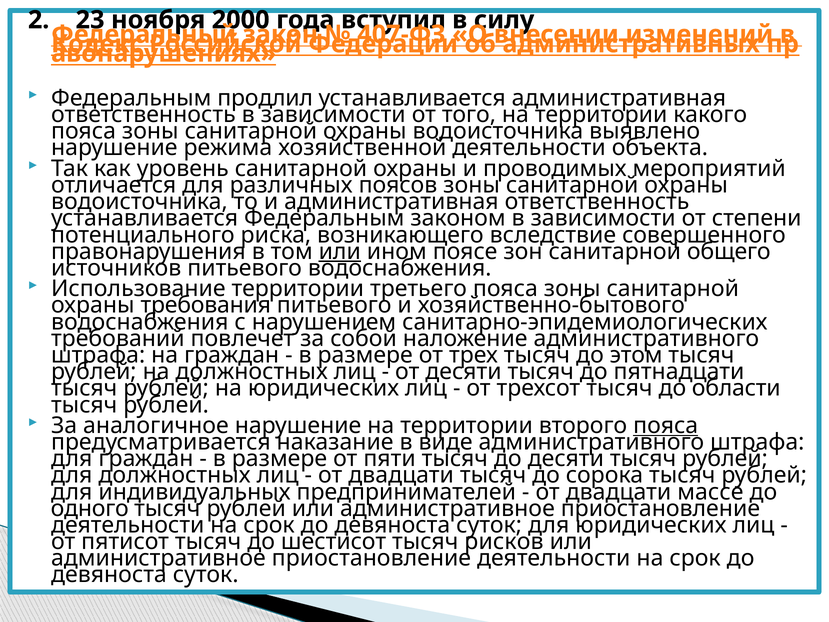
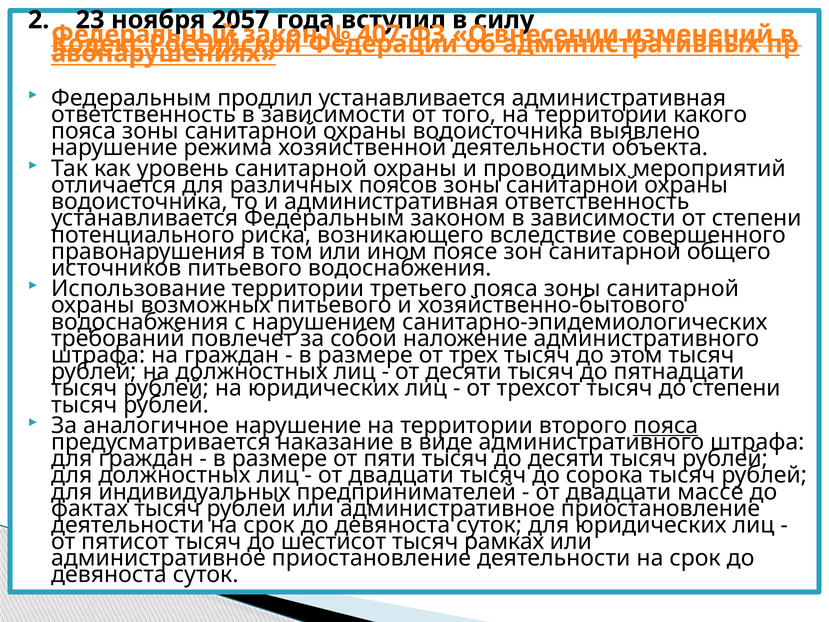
2000: 2000 -> 2057
или at (340, 251) underline: present -> none
требования: требования -> возможных
до области: области -> степени
одного: одного -> фактах
рисков: рисков -> рамках
